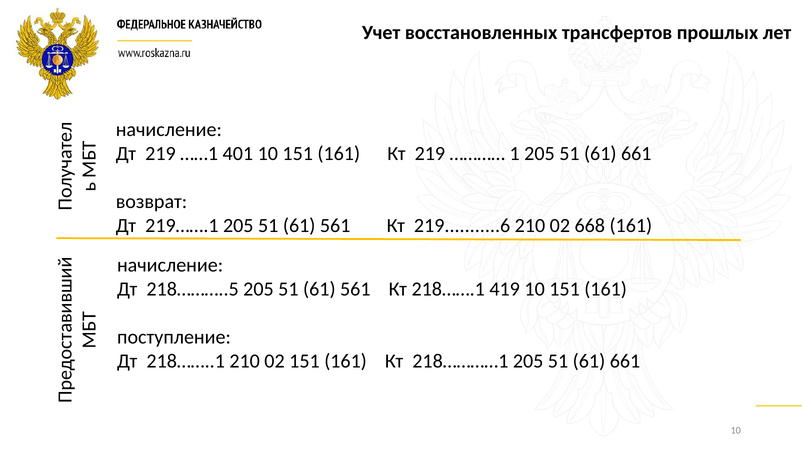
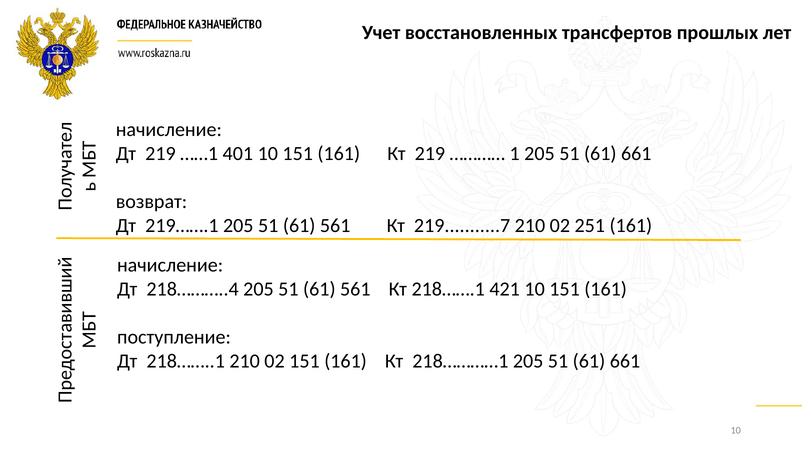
219...........6: 219...........6 -> 219...........7
668: 668 -> 251
218………..5: 218………..5 -> 218………..4
419: 419 -> 421
